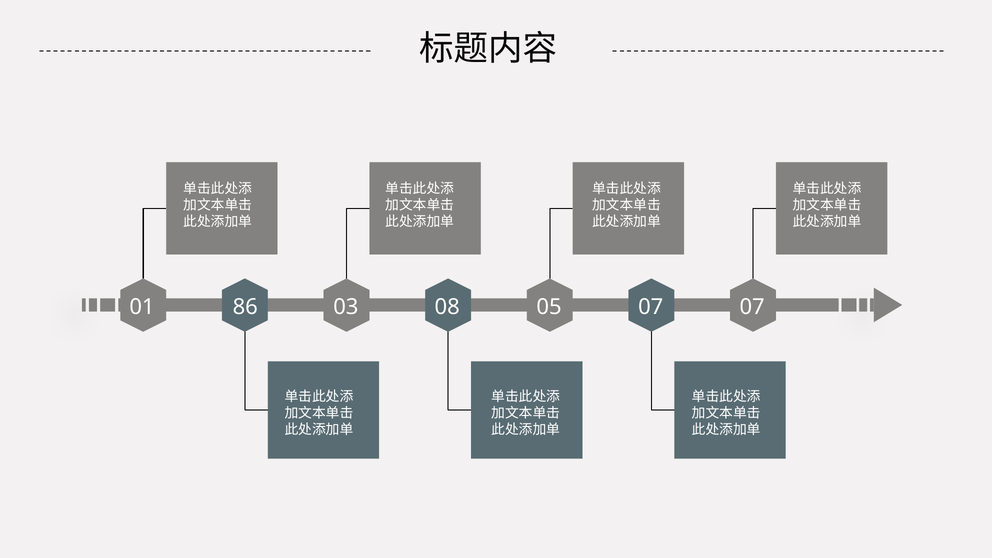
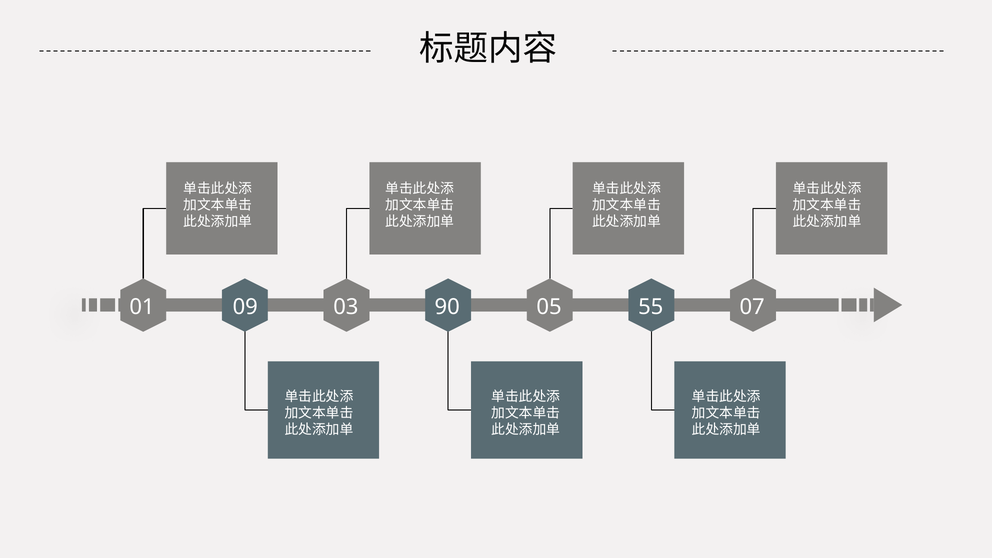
86: 86 -> 09
08: 08 -> 90
05 07: 07 -> 55
